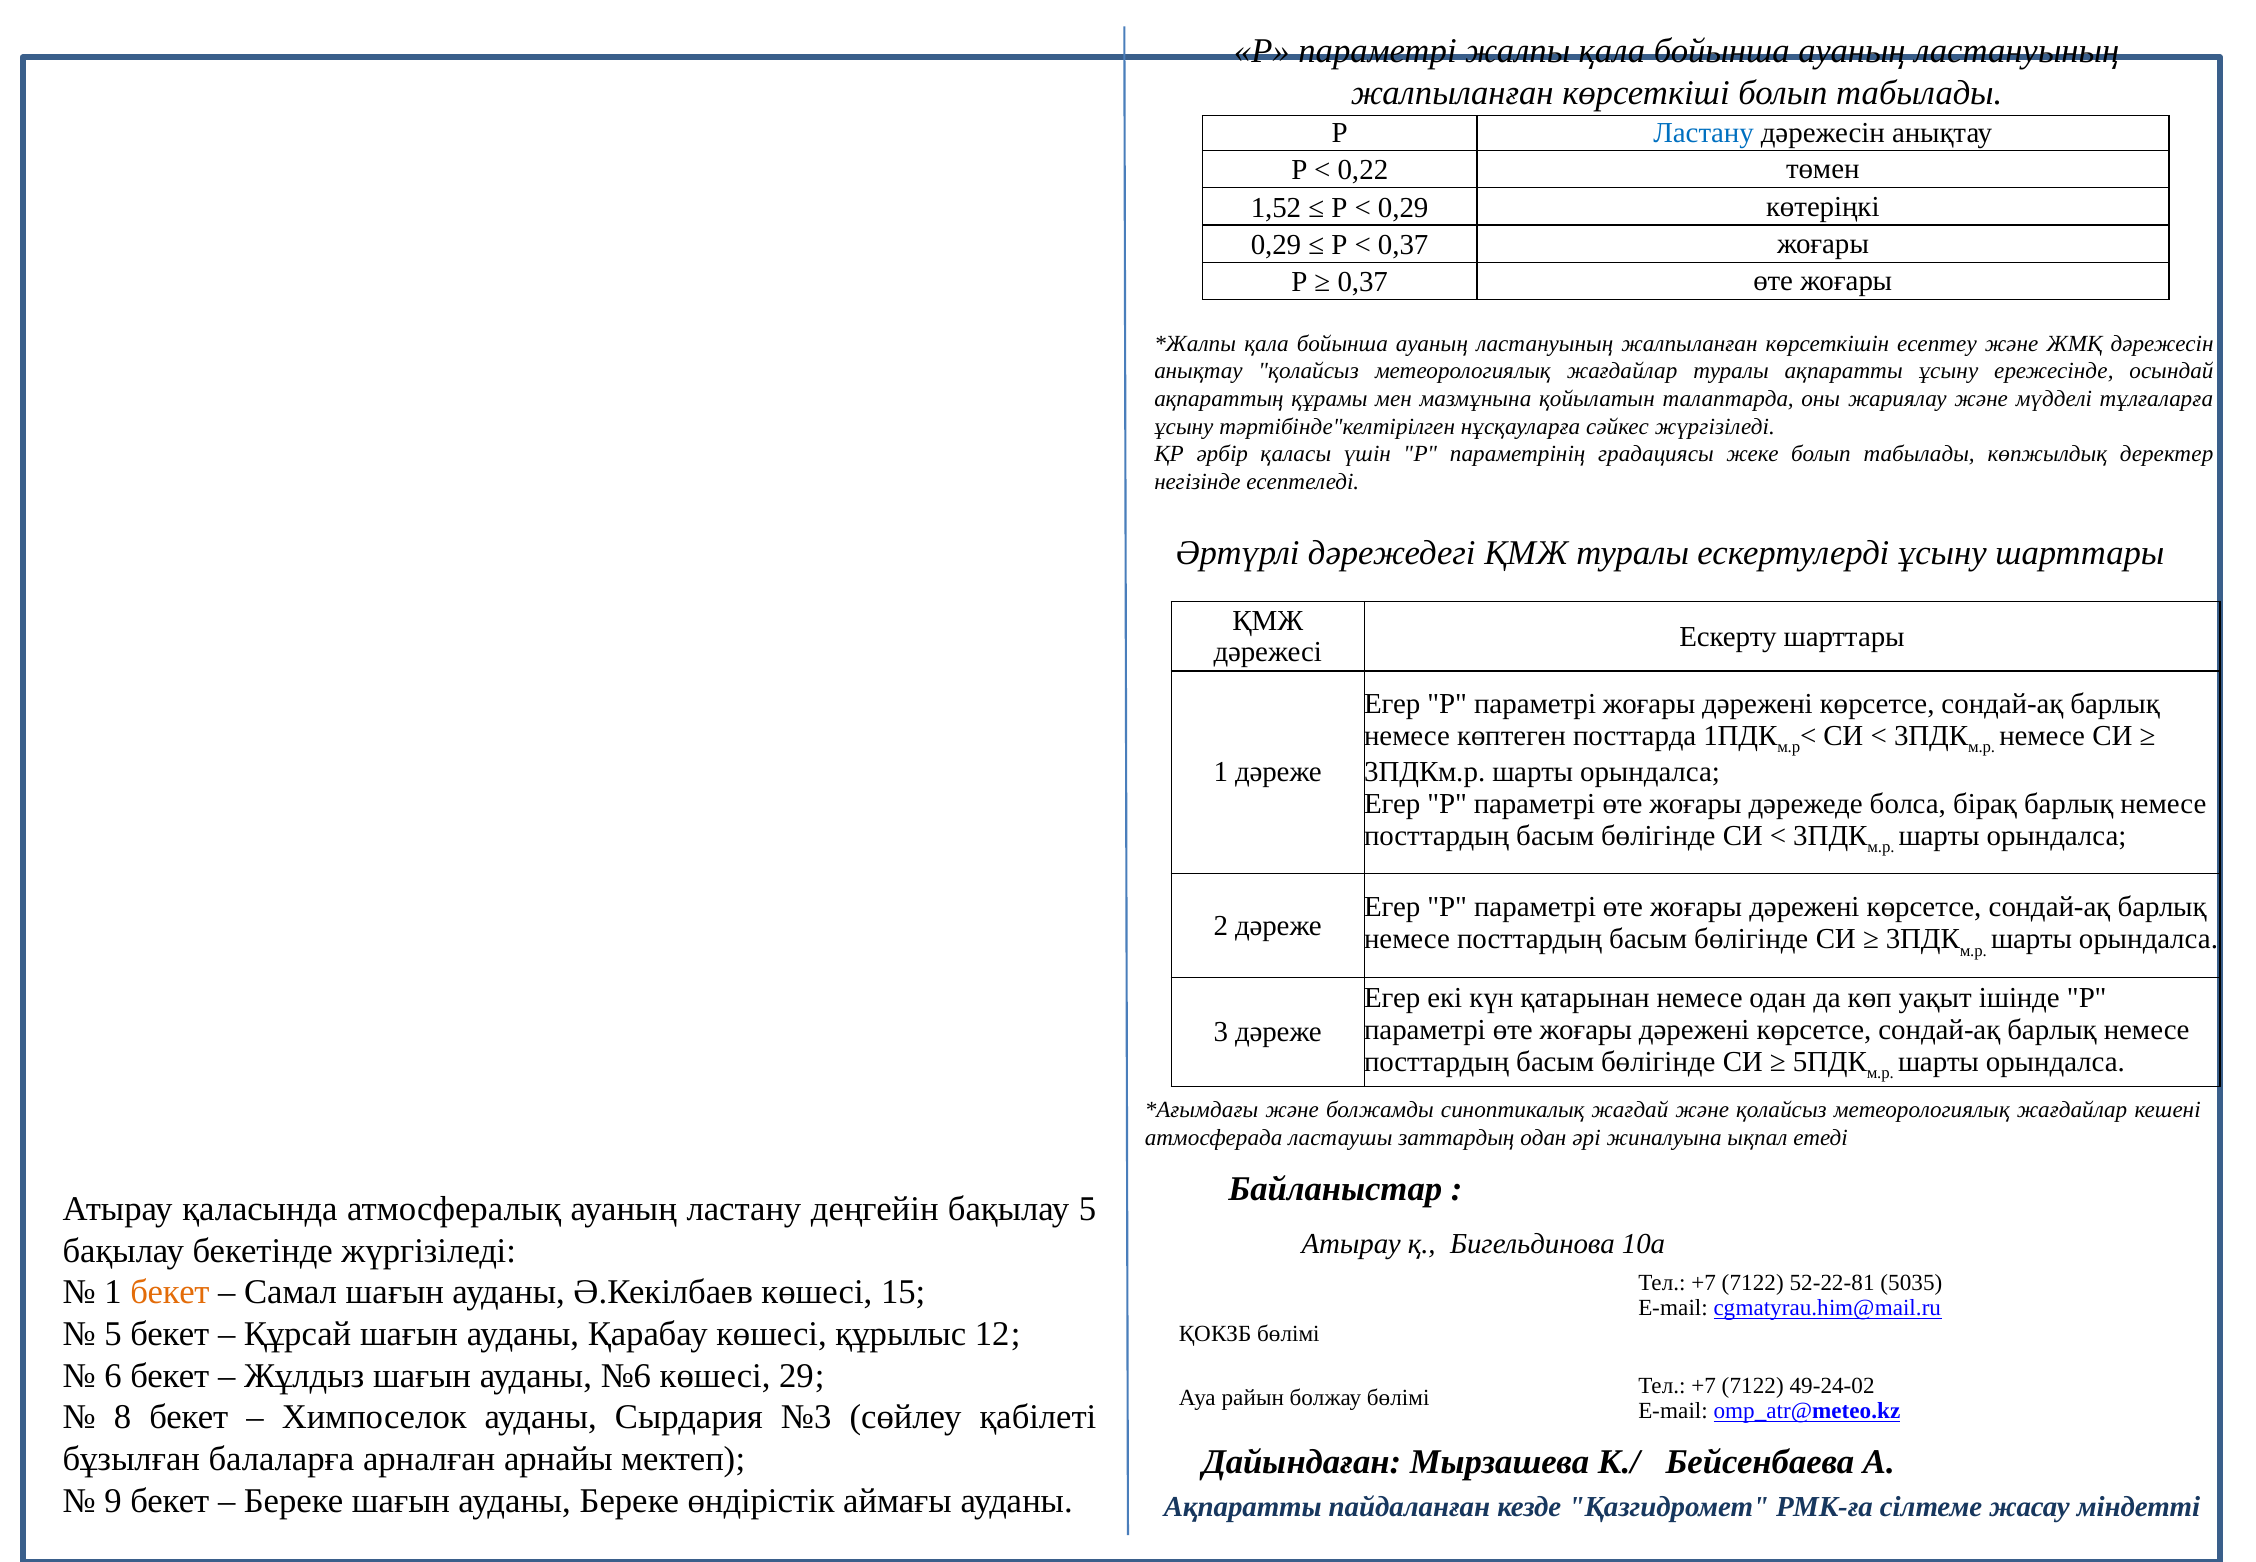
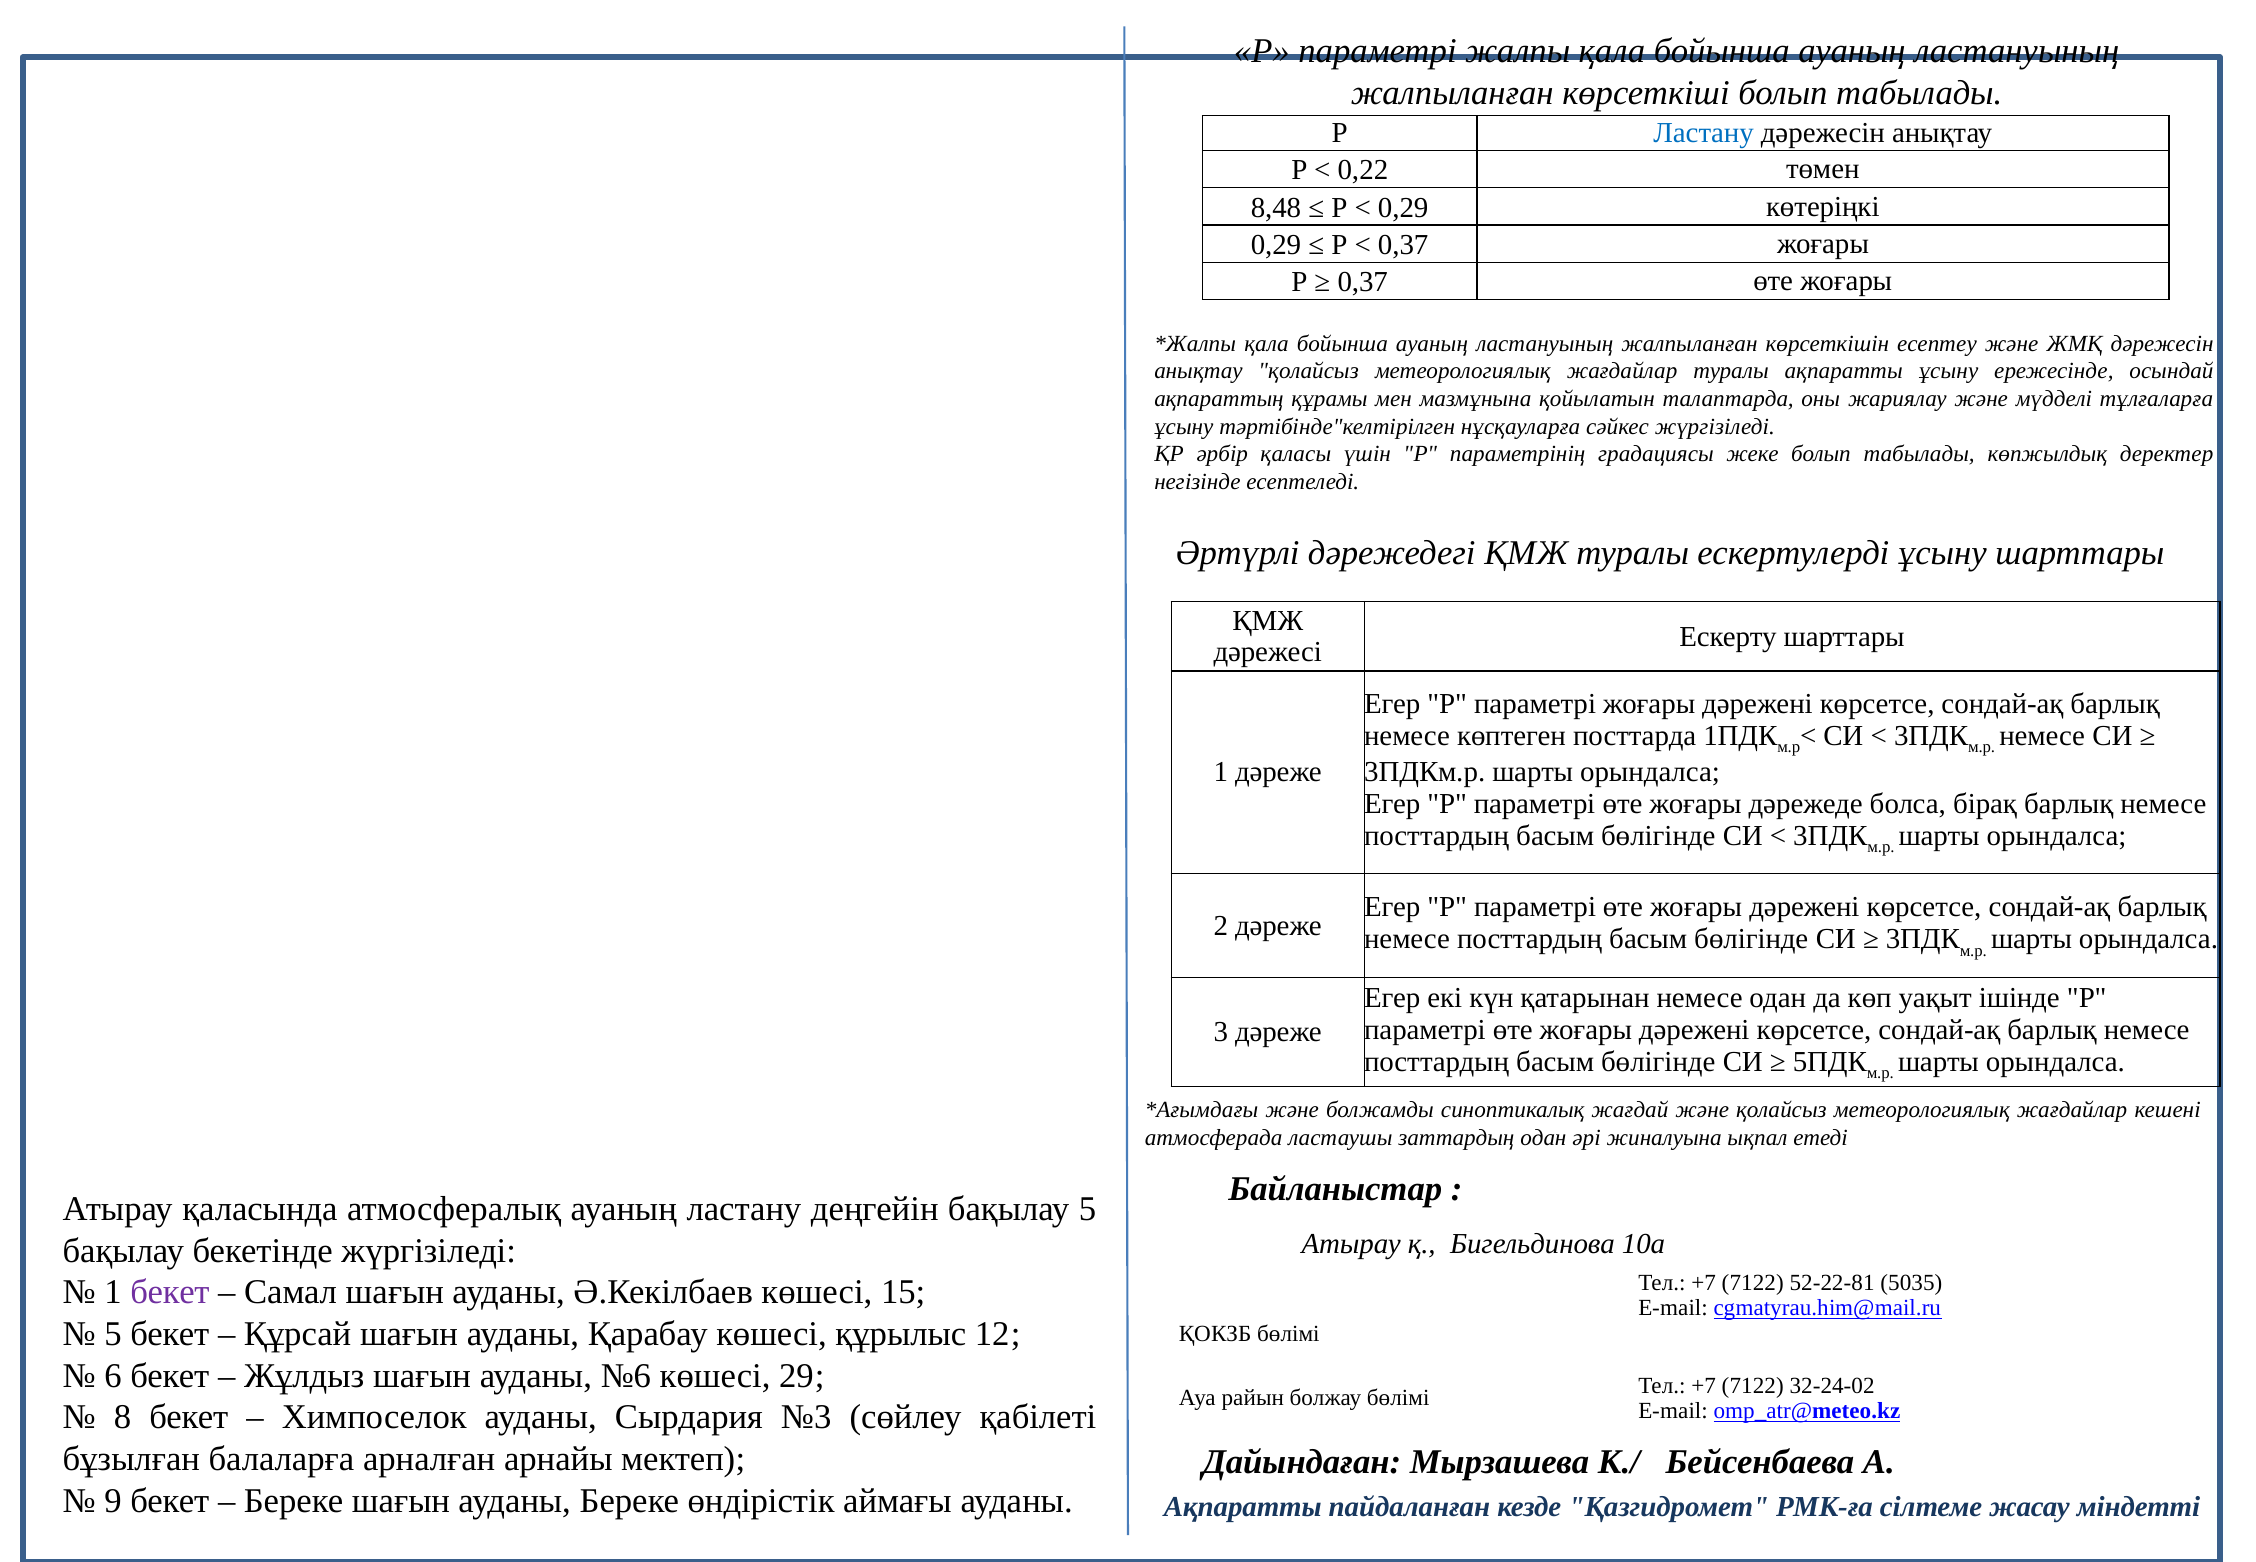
1,52: 1,52 -> 8,48
бекет at (170, 1292) colour: orange -> purple
49-24-02: 49-24-02 -> 32-24-02
